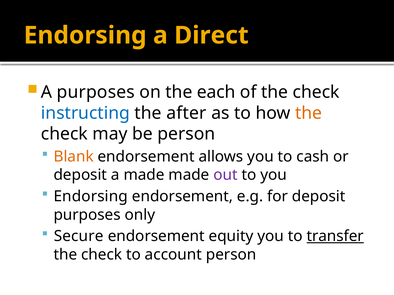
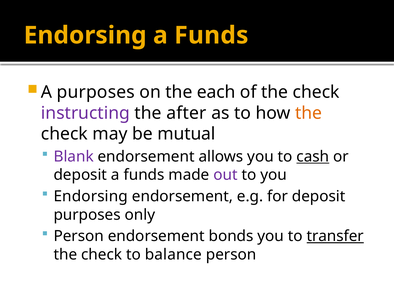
Endorsing a Direct: Direct -> Funds
instructing colour: blue -> purple
be person: person -> mutual
Blank colour: orange -> purple
cash underline: none -> present
deposit a made: made -> funds
Secure at (79, 237): Secure -> Person
equity: equity -> bonds
account: account -> balance
